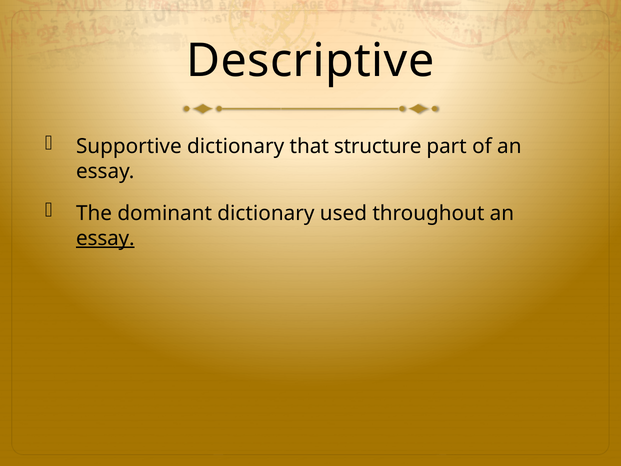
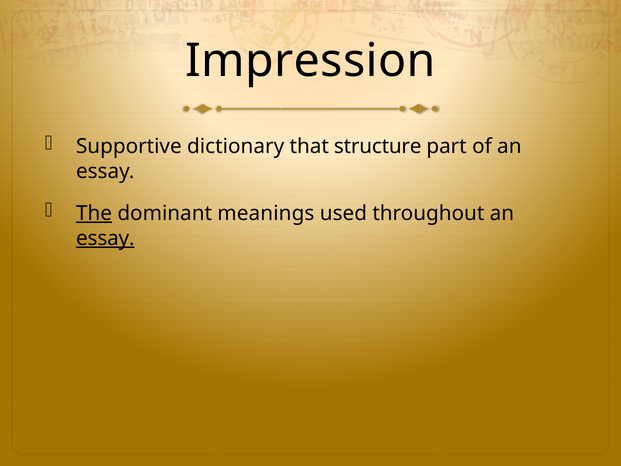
Descriptive: Descriptive -> Impression
The underline: none -> present
dominant dictionary: dictionary -> meanings
